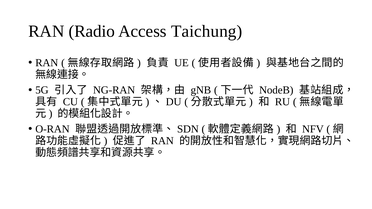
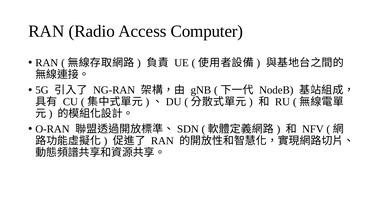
Taichung: Taichung -> Computer
